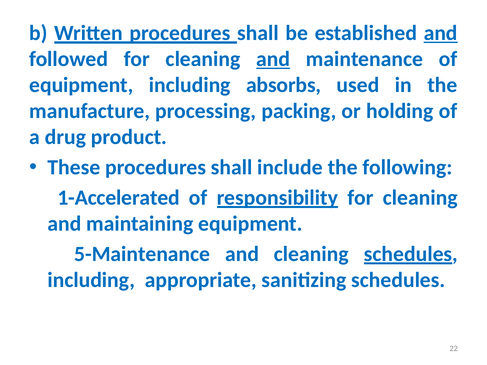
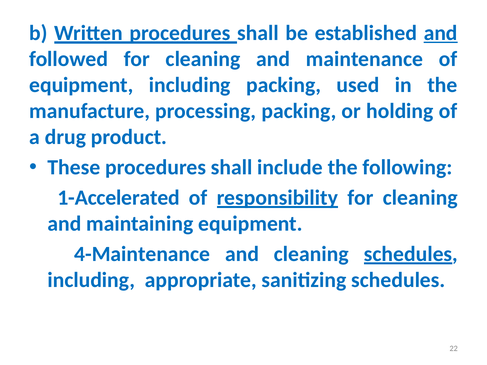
and at (273, 59) underline: present -> none
including absorbs: absorbs -> packing
5-Maintenance: 5-Maintenance -> 4-Maintenance
